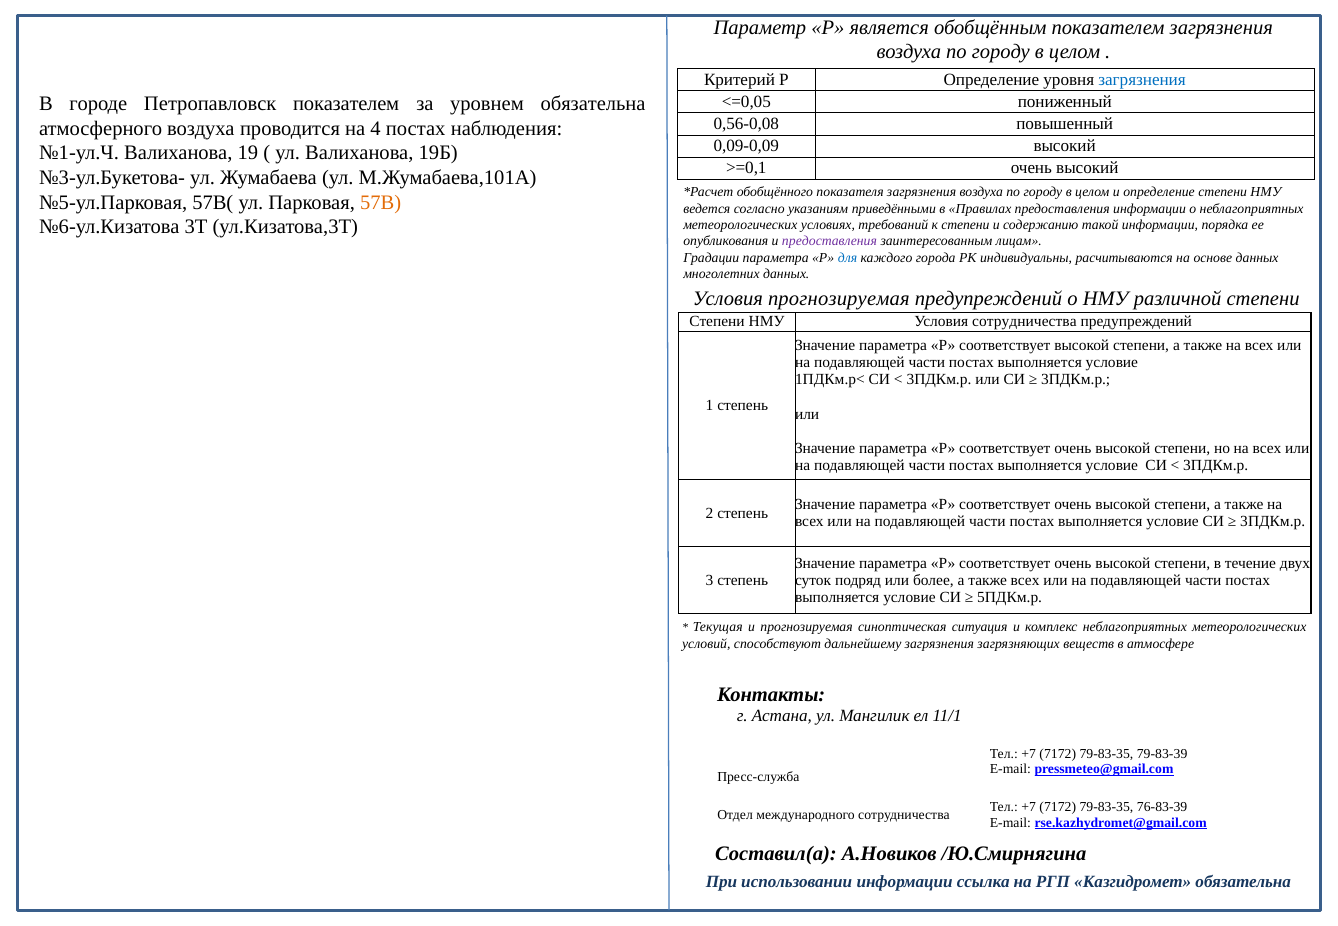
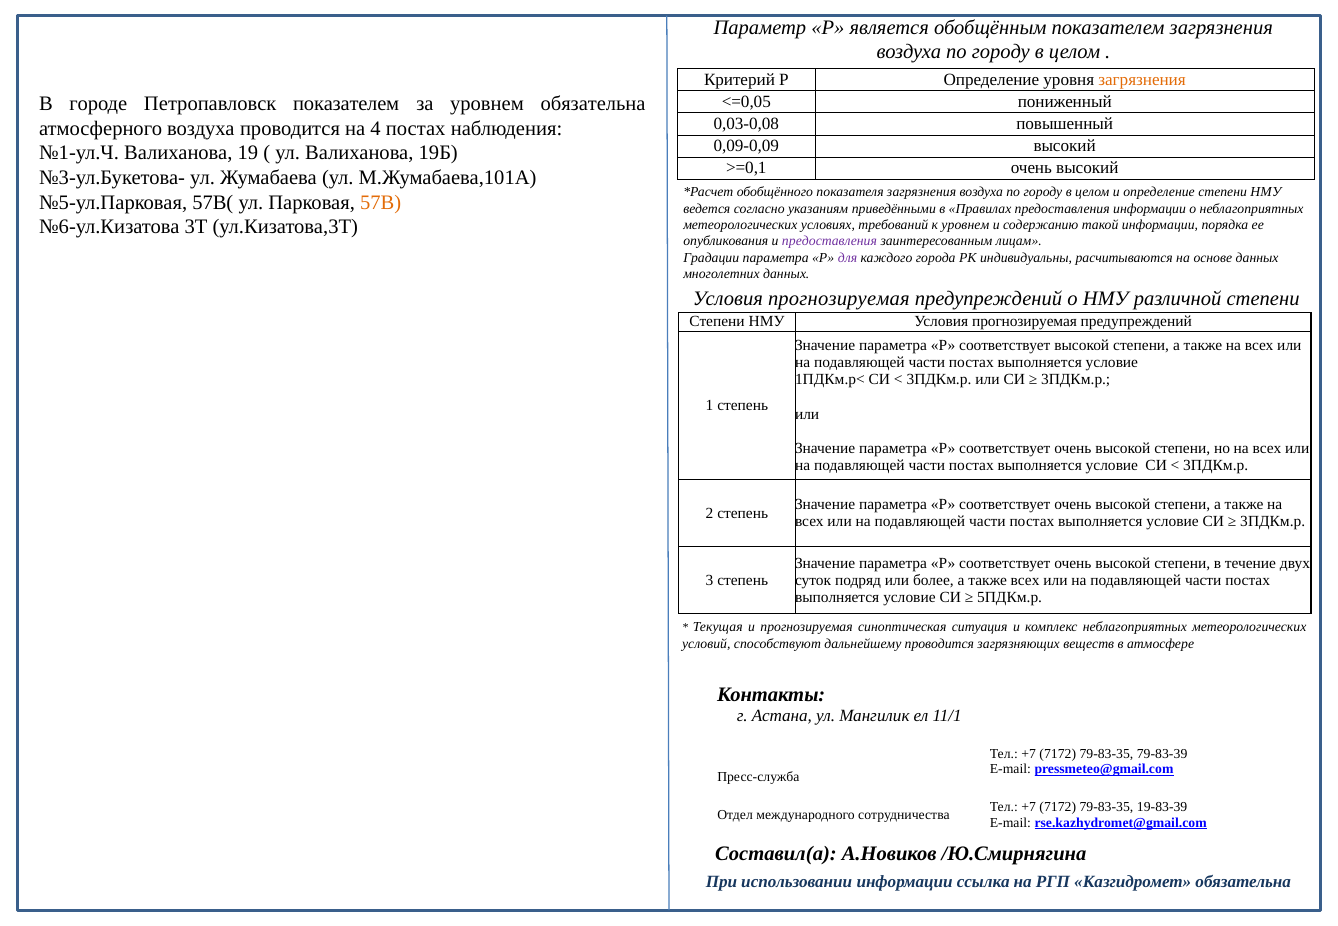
загрязнения at (1142, 80) colour: blue -> orange
0,56-0,08: 0,56-0,08 -> 0,03-0,08
к степени: степени -> уровнем
для colour: blue -> purple
НМУ Условия сотрудничества: сотрудничества -> прогнозируемая
дальнейшему загрязнения: загрязнения -> проводится
76-83-39: 76-83-39 -> 19-83-39
